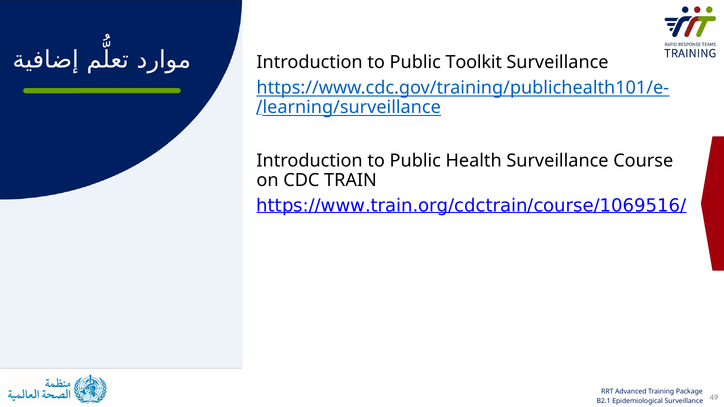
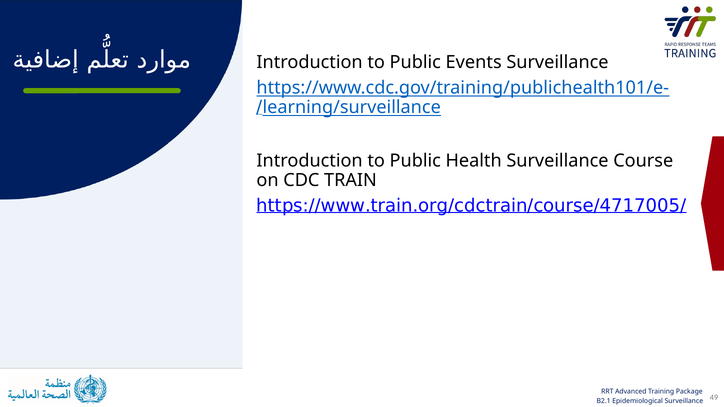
Toolkit: Toolkit -> Events
https://www.train.org/cdctrain/course/1069516/: https://www.train.org/cdctrain/course/1069516/ -> https://www.train.org/cdctrain/course/4717005/
